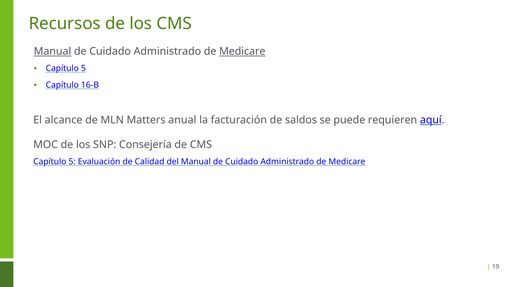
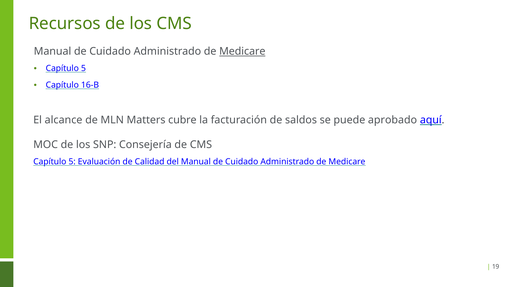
Manual at (53, 51) underline: present -> none
anual: anual -> cubre
requieren: requieren -> aprobado
